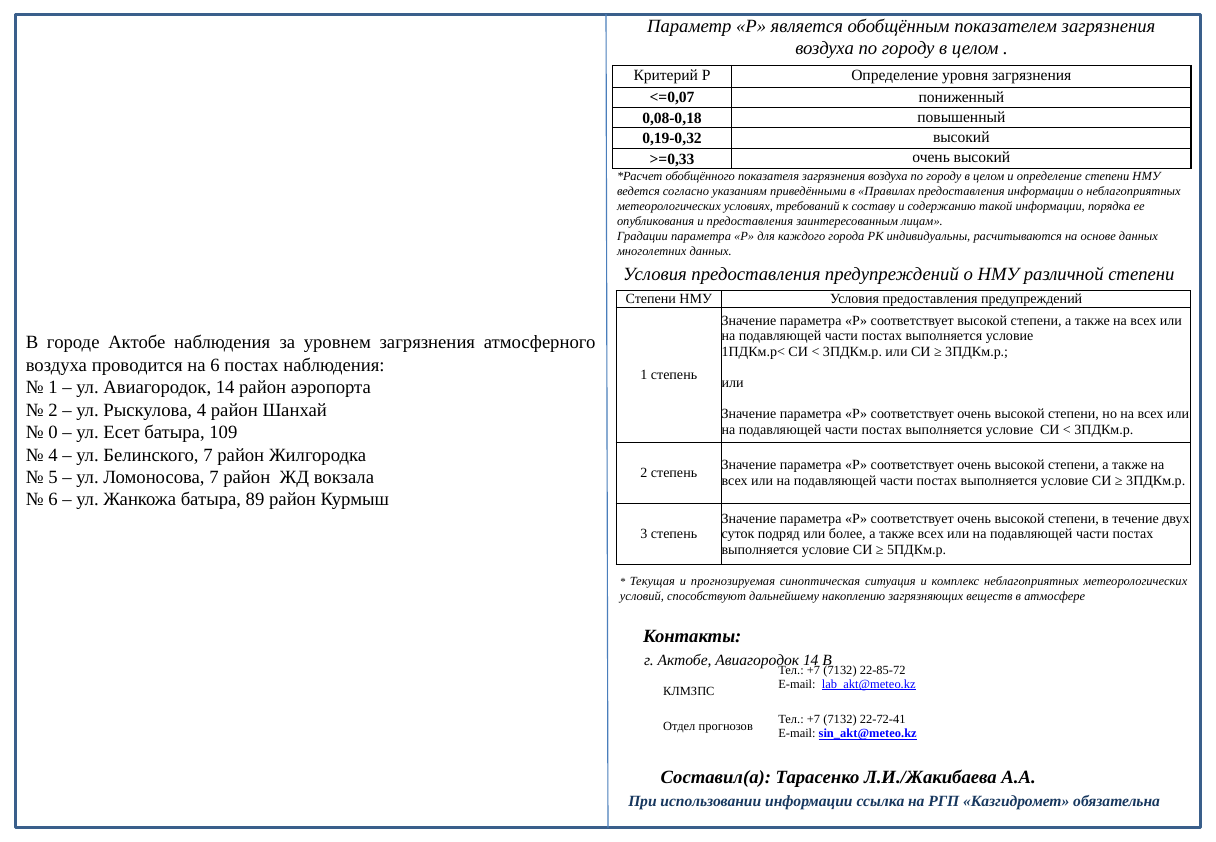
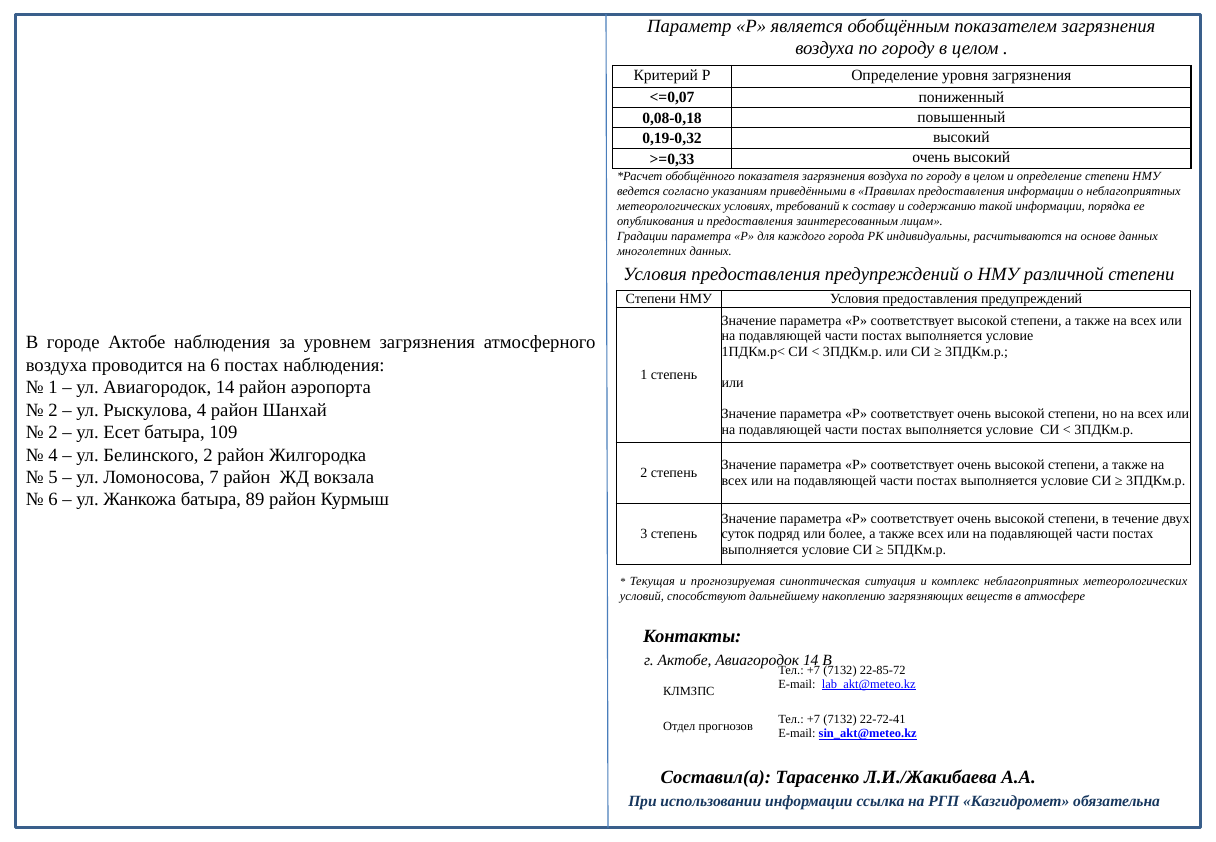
0 at (53, 432): 0 -> 2
Белинского 7: 7 -> 2
